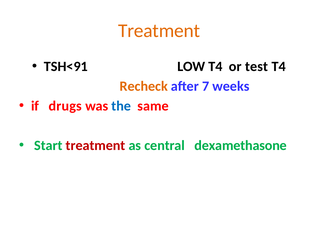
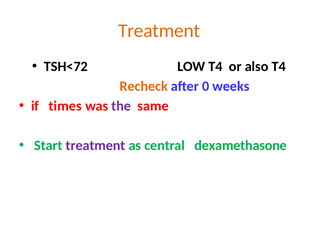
TSH<91: TSH<91 -> TSH<72
test: test -> also
7: 7 -> 0
drugs: drugs -> times
the colour: blue -> purple
treatment at (96, 146) colour: red -> purple
